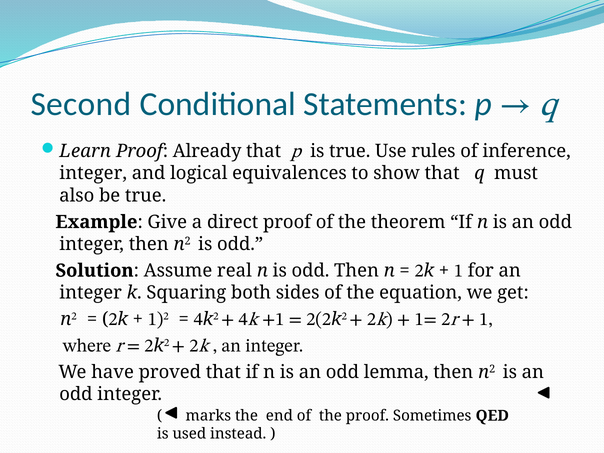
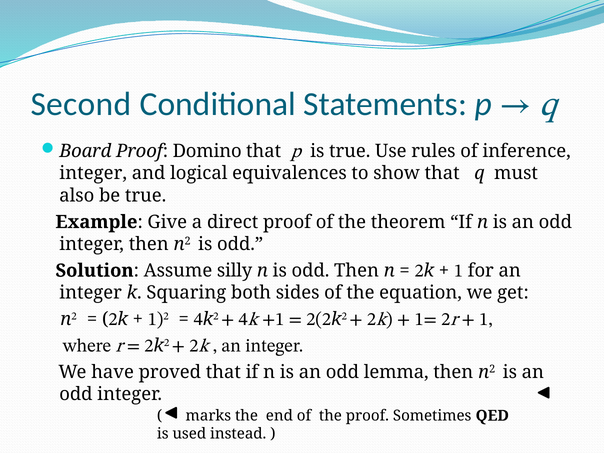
Learn: Learn -> Board
Already: Already -> Domino
real: real -> silly
